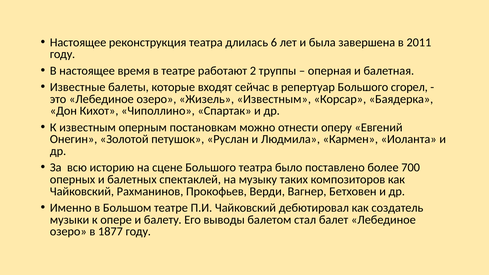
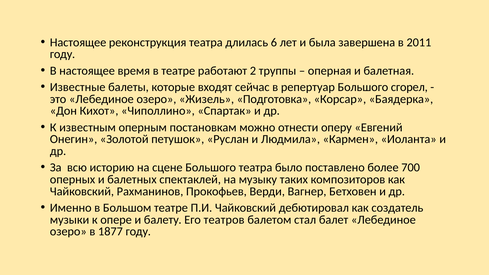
Жизель Известным: Известным -> Подготовка
выводы: выводы -> театров
